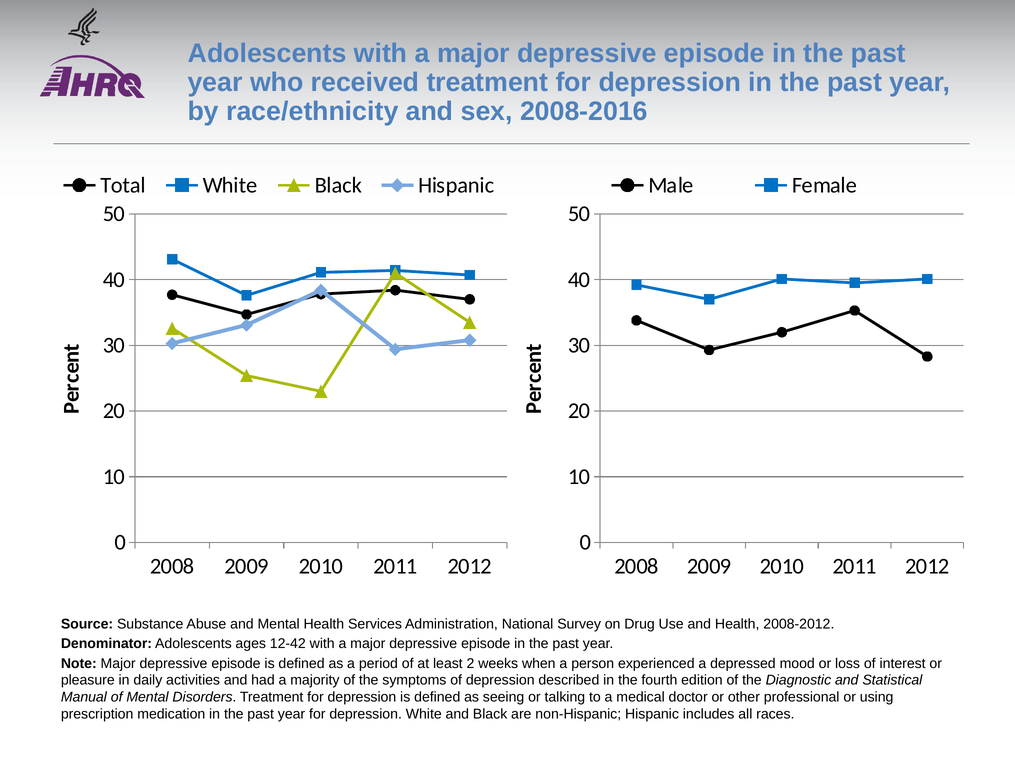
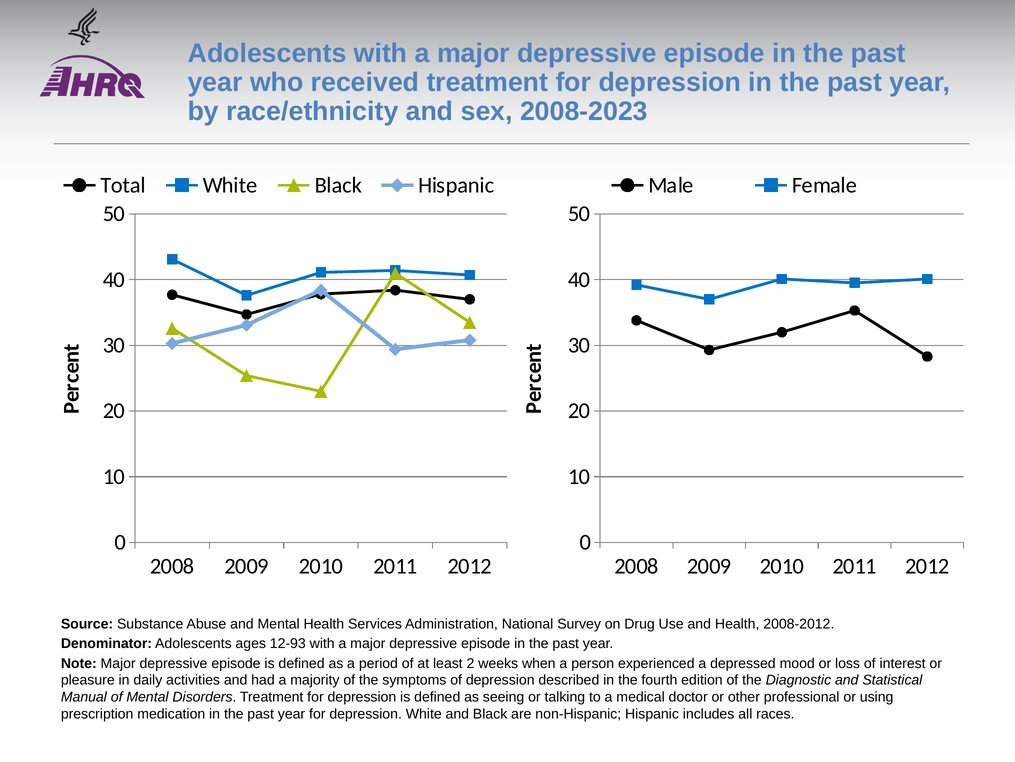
2008-2016: 2008-2016 -> 2008-2023
12-42: 12-42 -> 12-93
